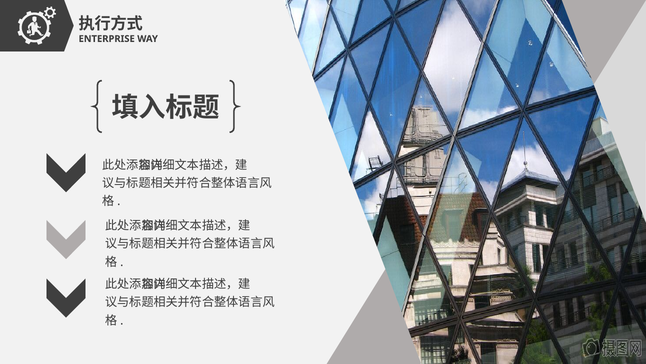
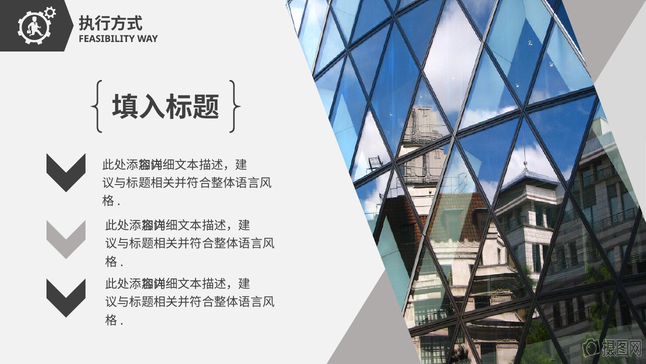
ENTERPRISE: ENTERPRISE -> FEASIBILITY
